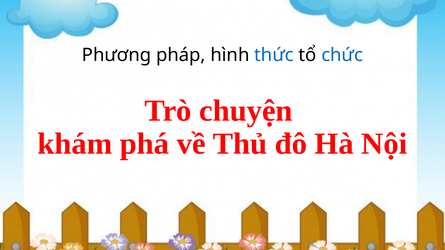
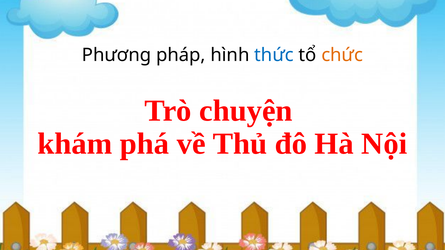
chức colour: blue -> orange
